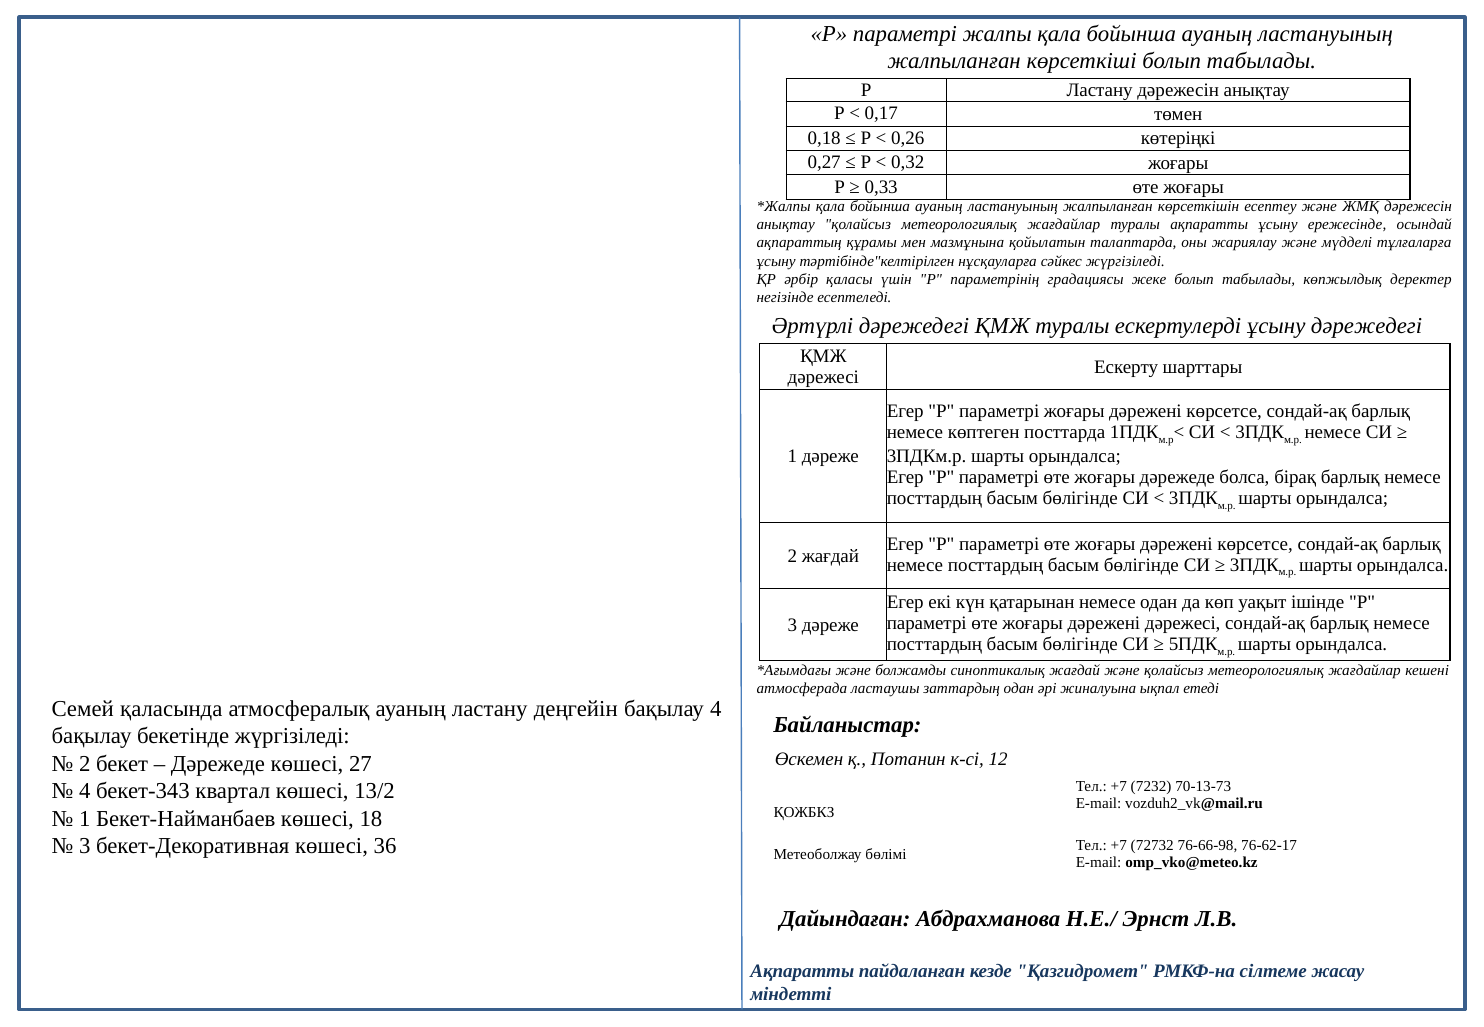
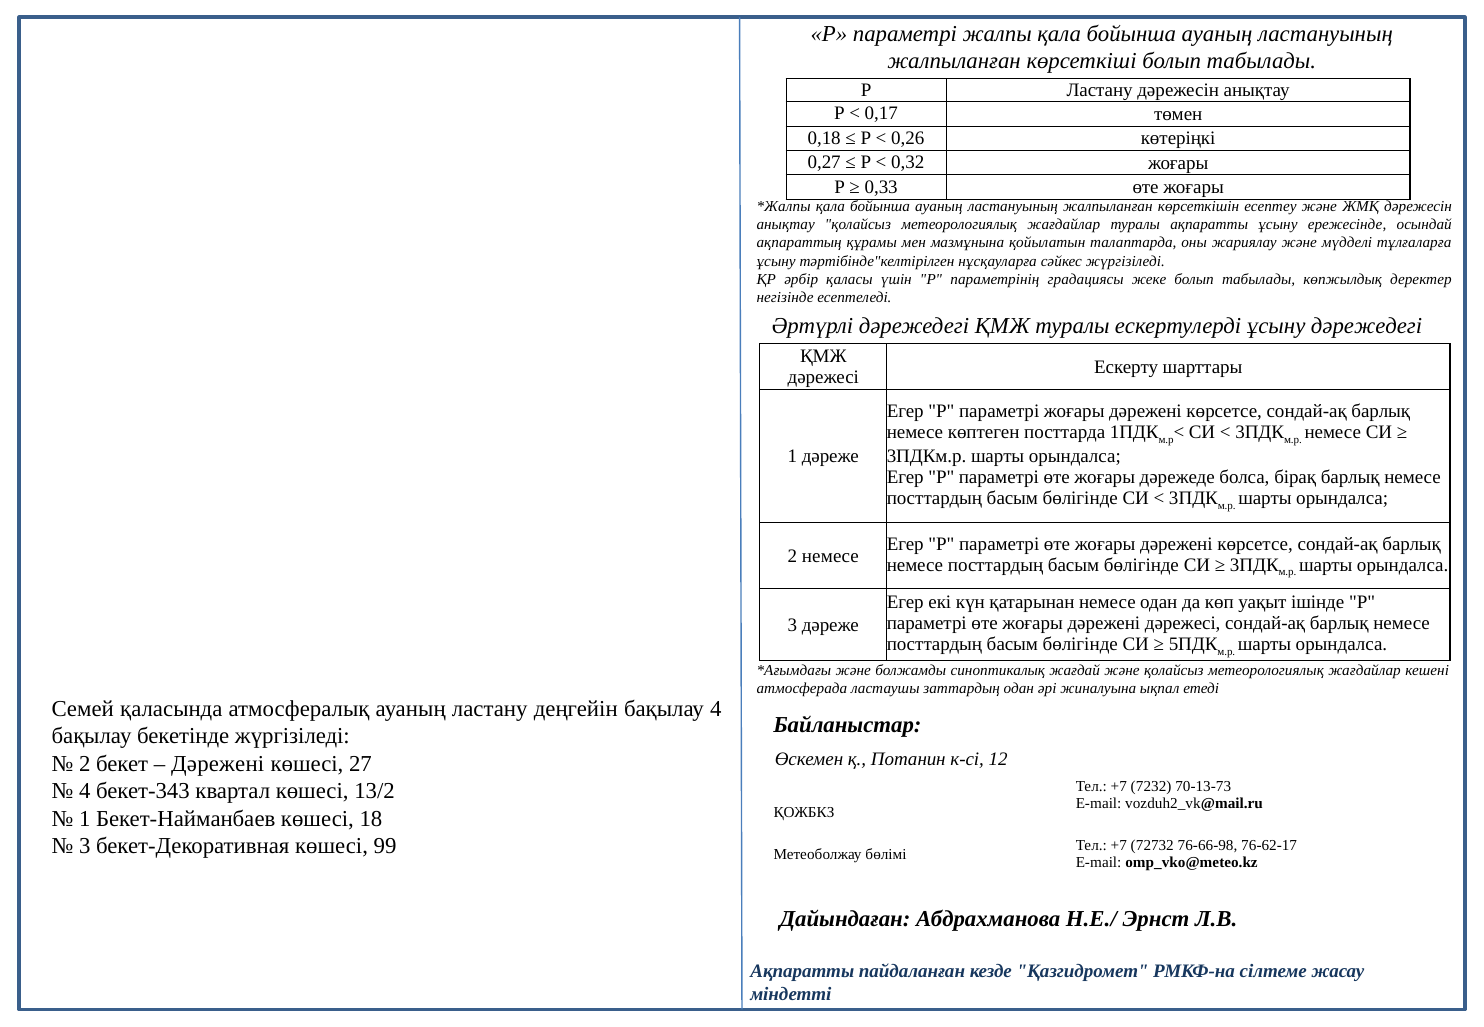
2 жағдай: жағдай -> немесе
Дәрежеде at (218, 764): Дәрежеде -> Дәрежені
36: 36 -> 99
